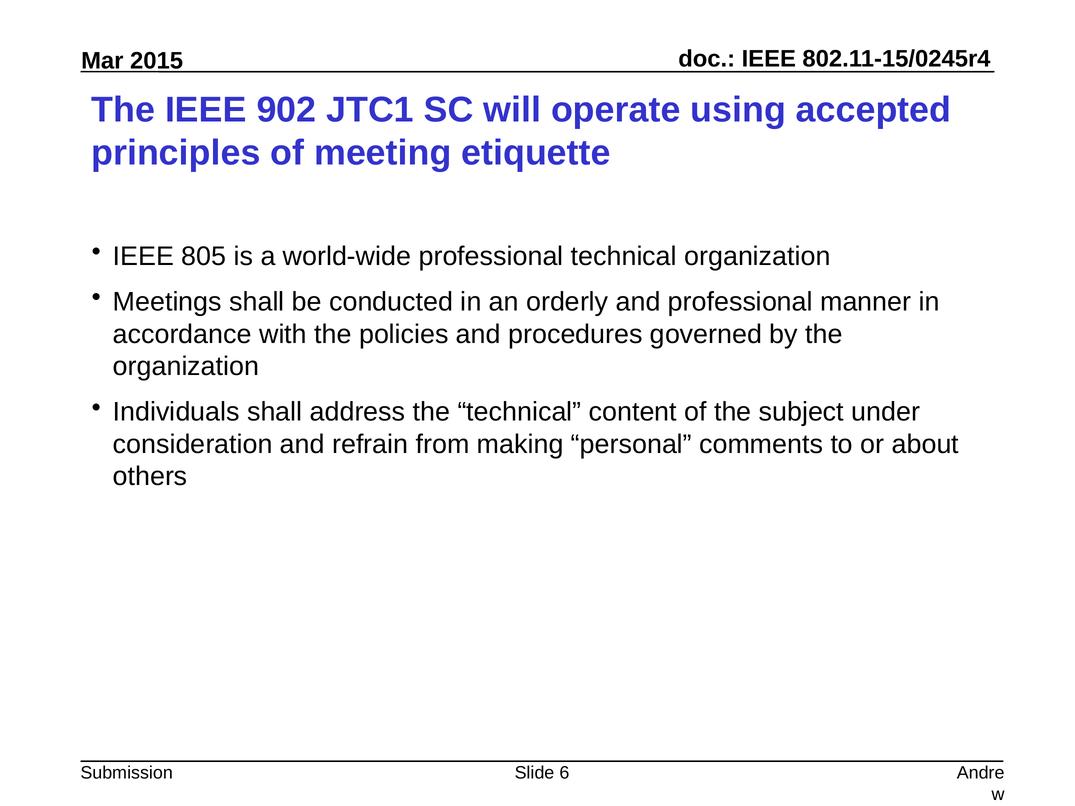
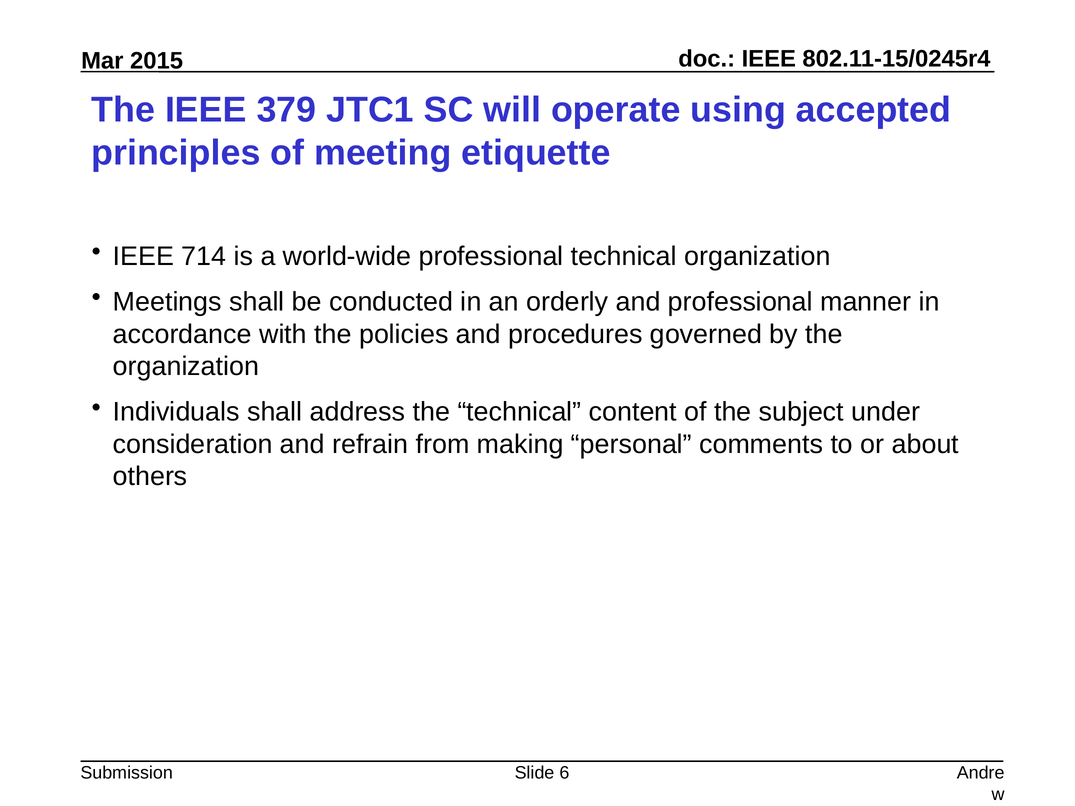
902: 902 -> 379
805: 805 -> 714
